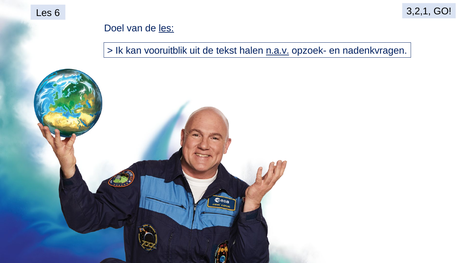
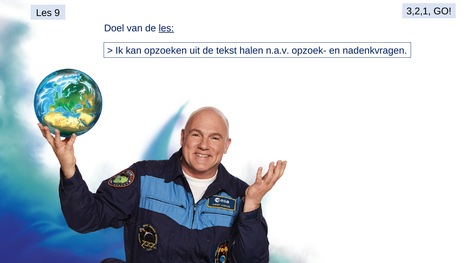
6: 6 -> 9
vooruitblik: vooruitblik -> opzoeken
n.a.v underline: present -> none
